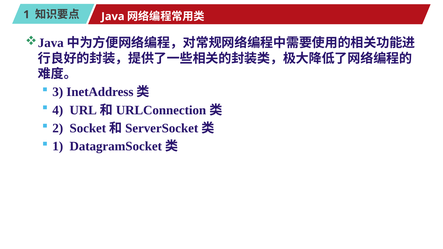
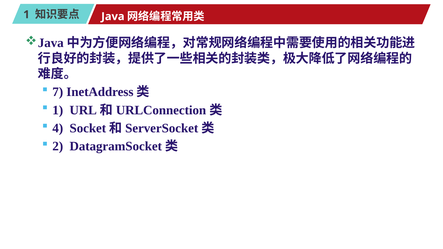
3: 3 -> 7
4 at (58, 110): 4 -> 1
2: 2 -> 4
1 at (58, 146): 1 -> 2
